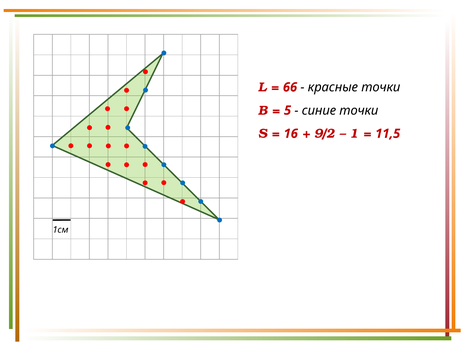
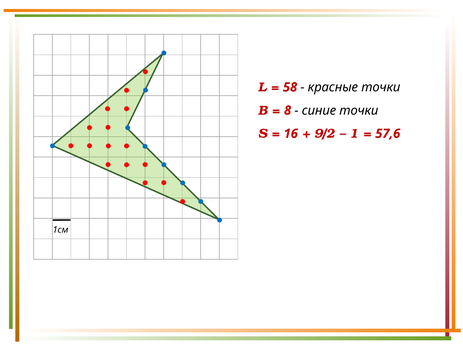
66: 66 -> 58
5: 5 -> 8
11,5: 11,5 -> 57,6
